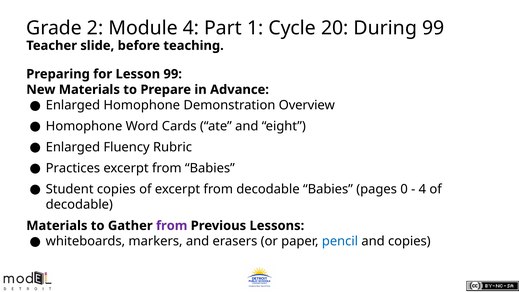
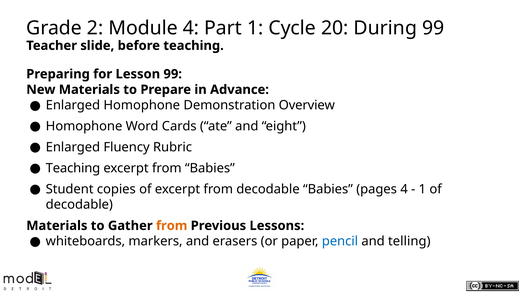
Practices at (73, 168): Practices -> Teaching
pages 0: 0 -> 4
4 at (422, 189): 4 -> 1
from at (172, 226) colour: purple -> orange
and copies: copies -> telling
